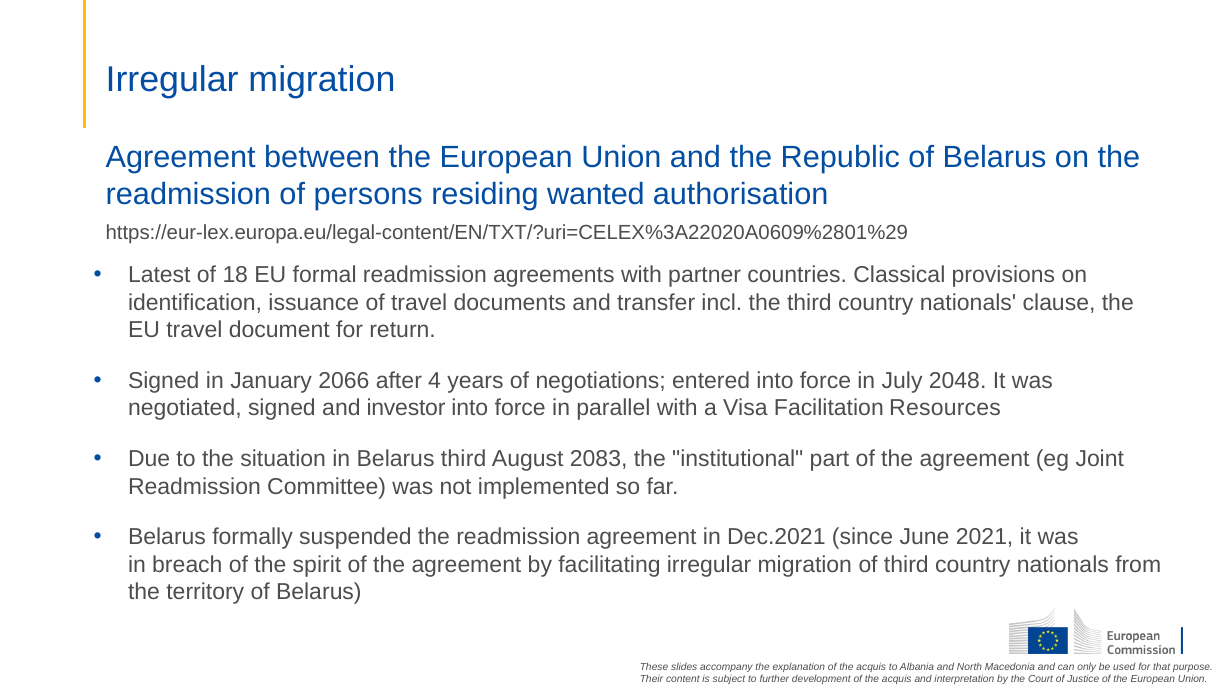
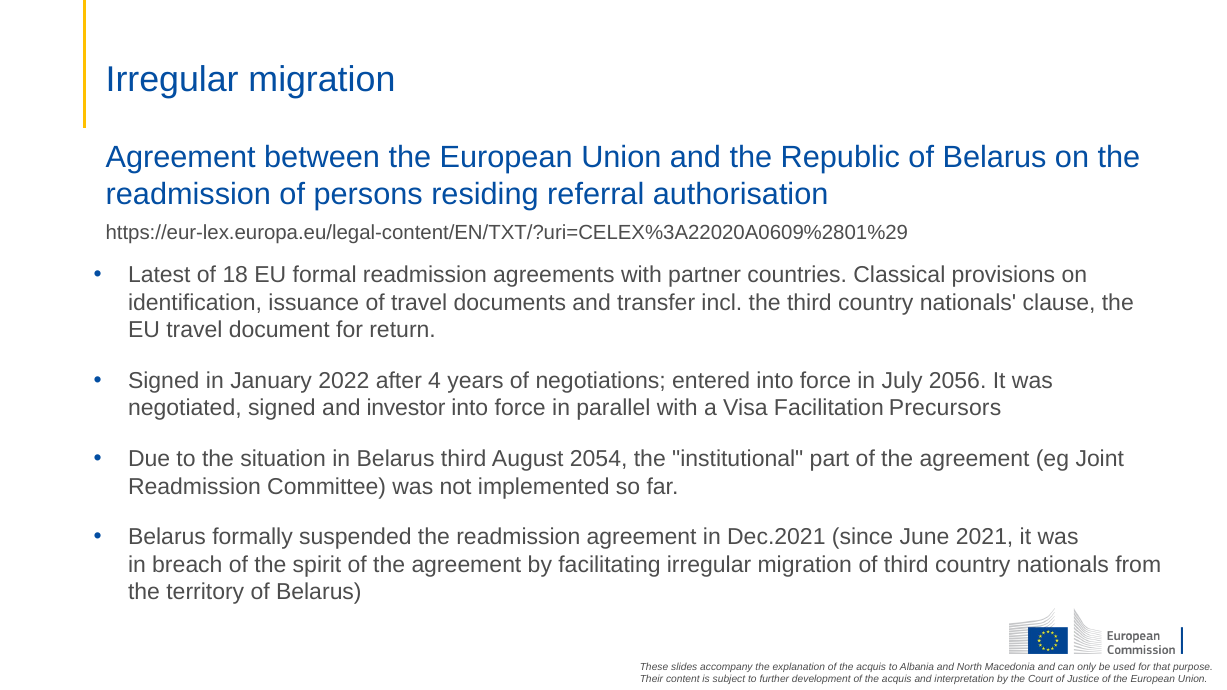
wanted: wanted -> referral
2066: 2066 -> 2022
2048: 2048 -> 2056
Resources: Resources -> Precursors
2083: 2083 -> 2054
